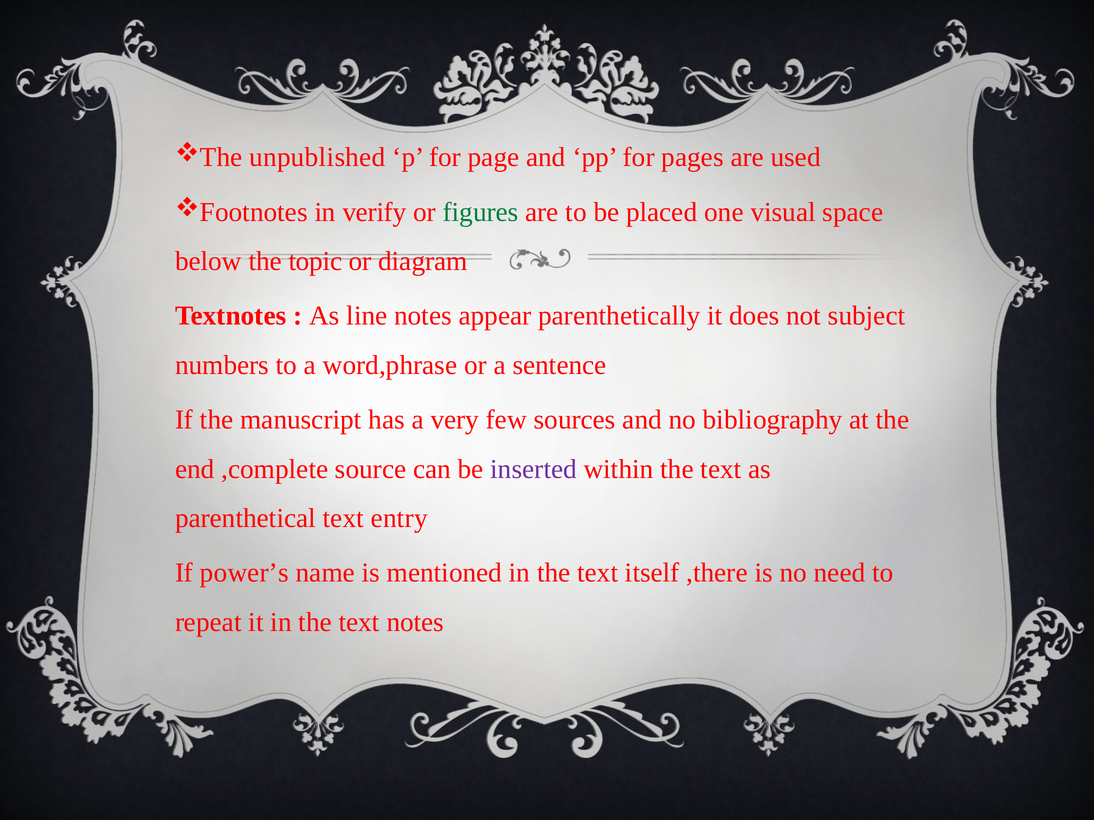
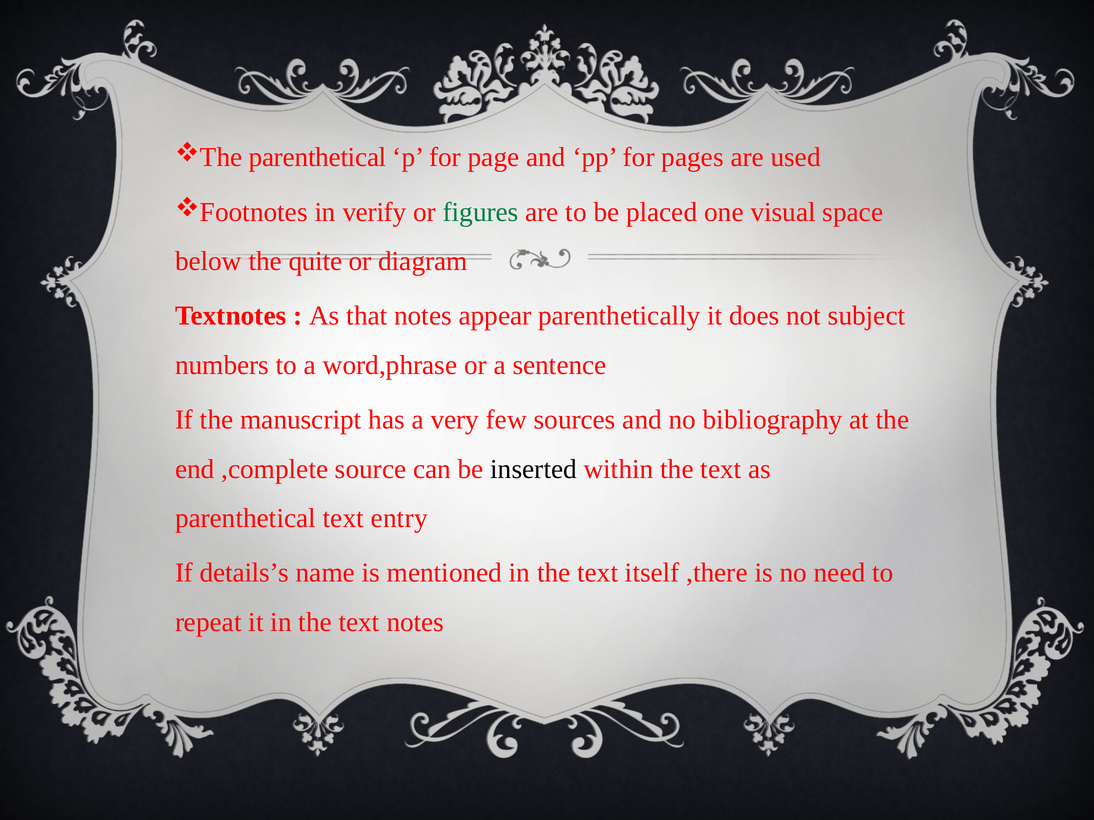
unpublished at (317, 158): unpublished -> parenthetical
topic: topic -> quite
line: line -> that
inserted colour: purple -> black
power’s: power’s -> details’s
